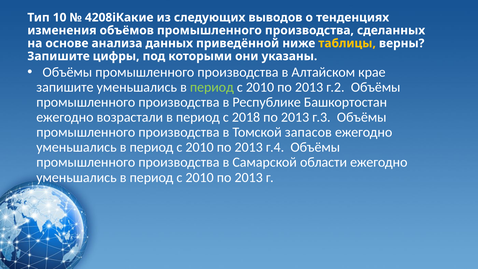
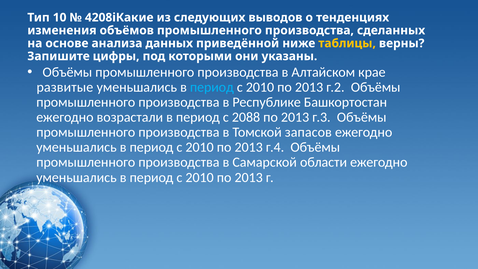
запишите at (65, 87): запишите -> развитые
период at (212, 87) colour: light green -> light blue
2018: 2018 -> 2088
